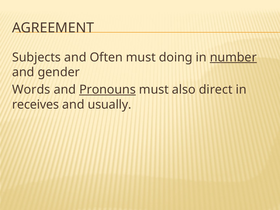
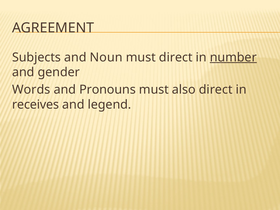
Often: Often -> Noun
must doing: doing -> direct
Pronouns underline: present -> none
usually: usually -> legend
